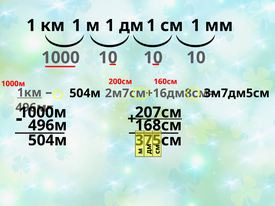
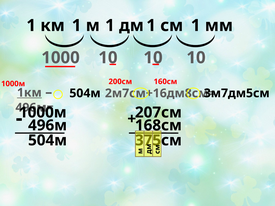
207см underline: present -> none
